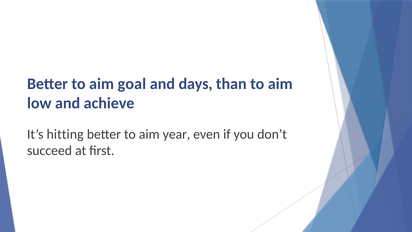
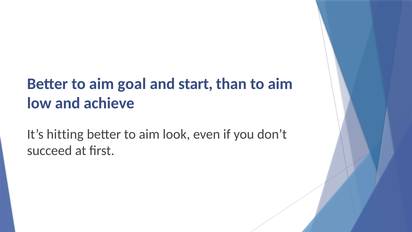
days: days -> start
year: year -> look
